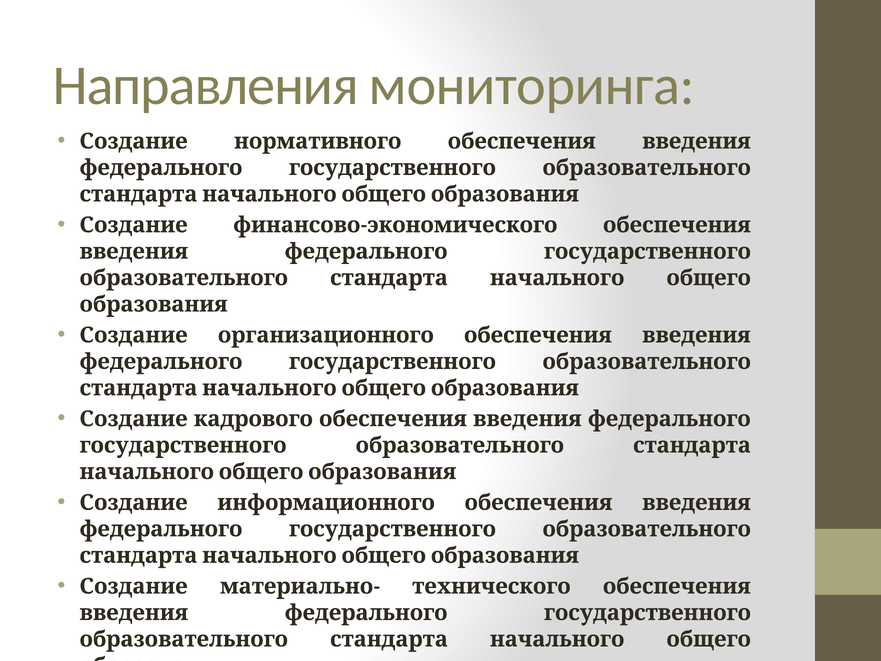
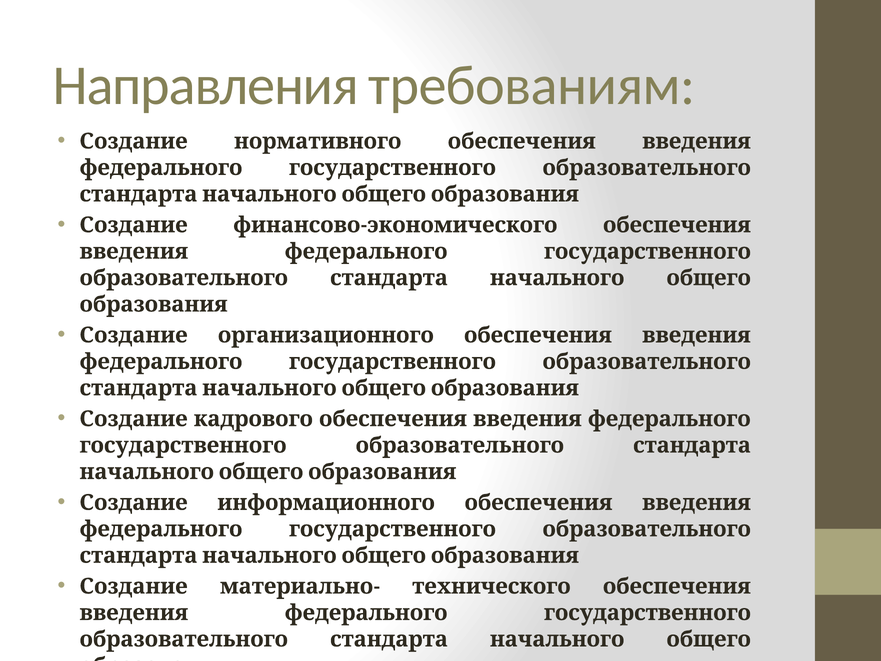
мониторинга: мониторинга -> требованиям
